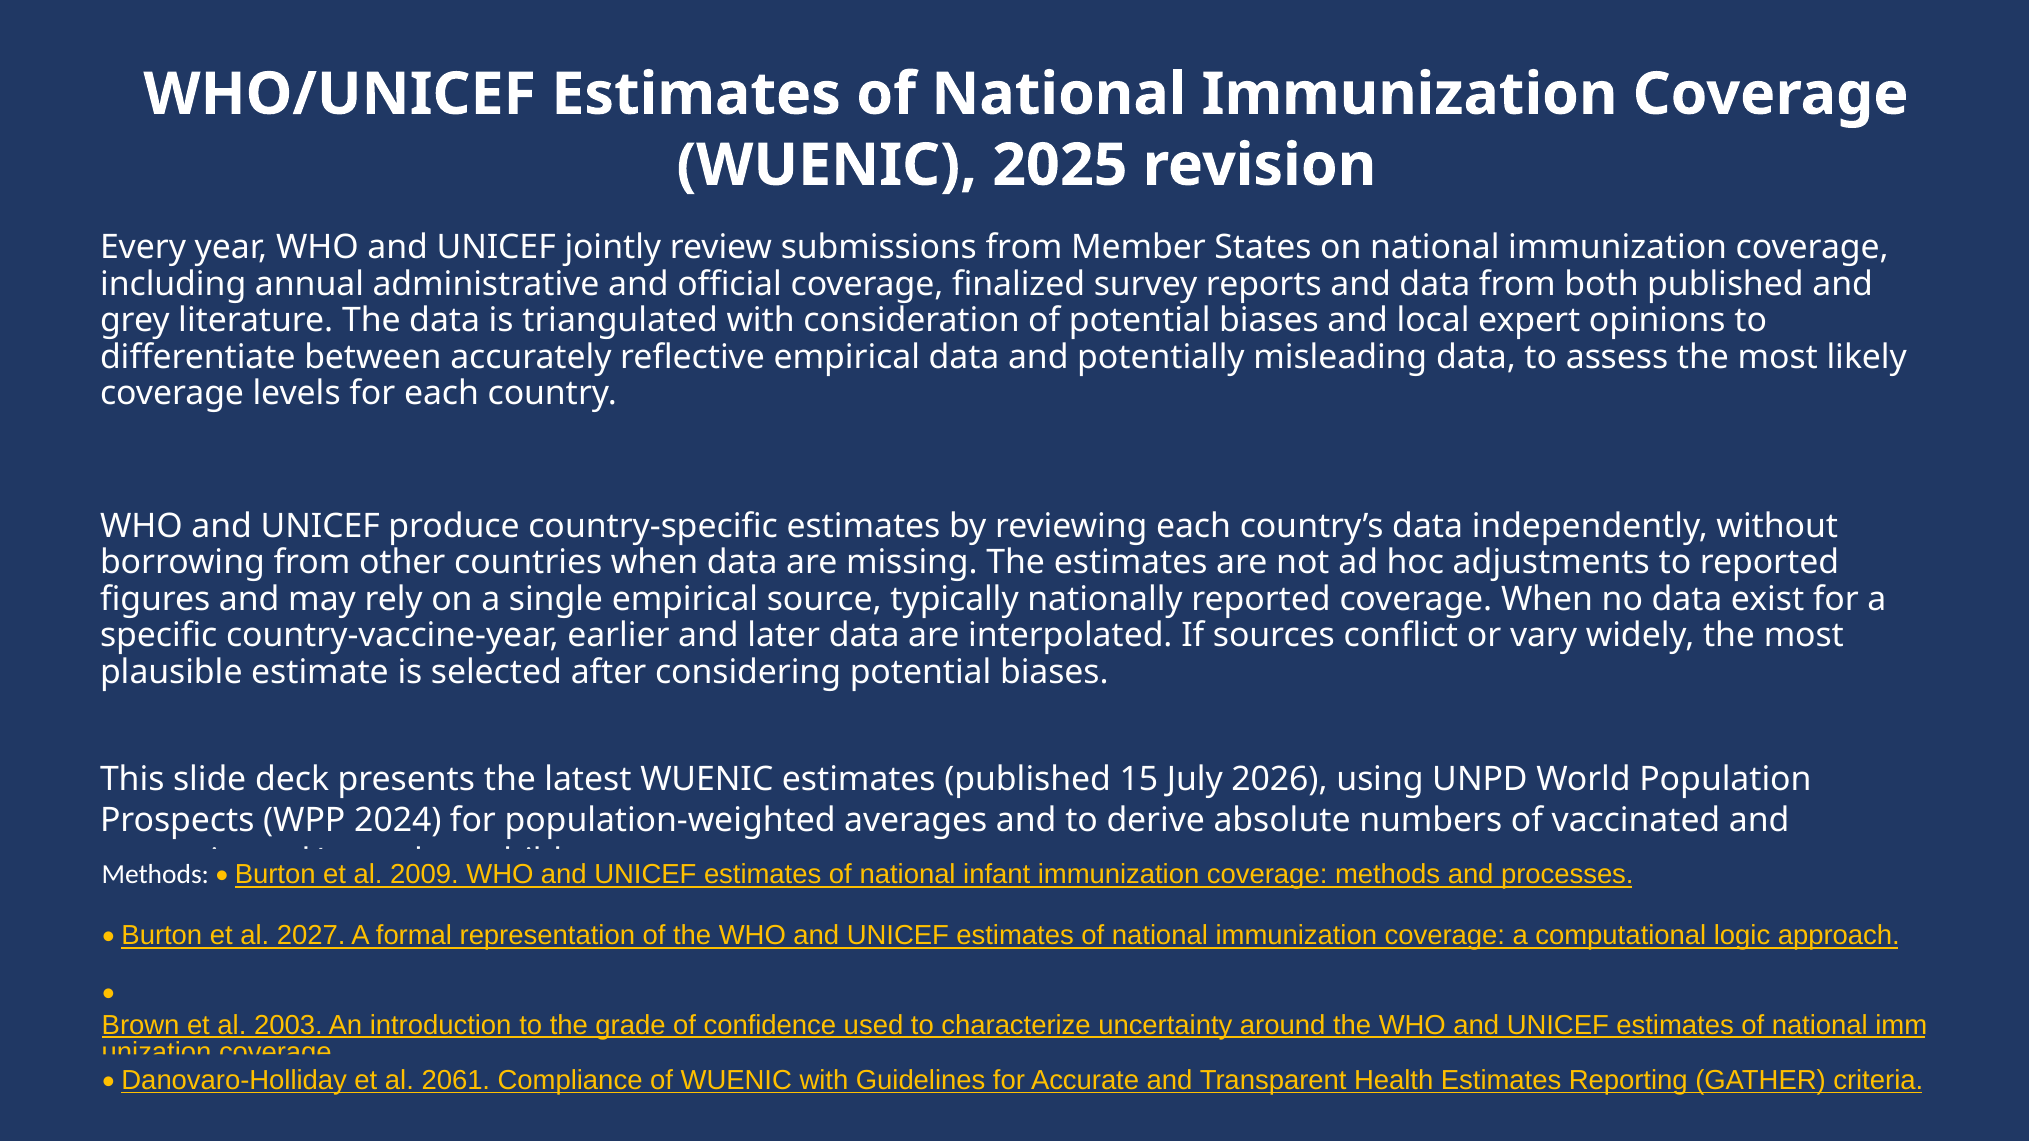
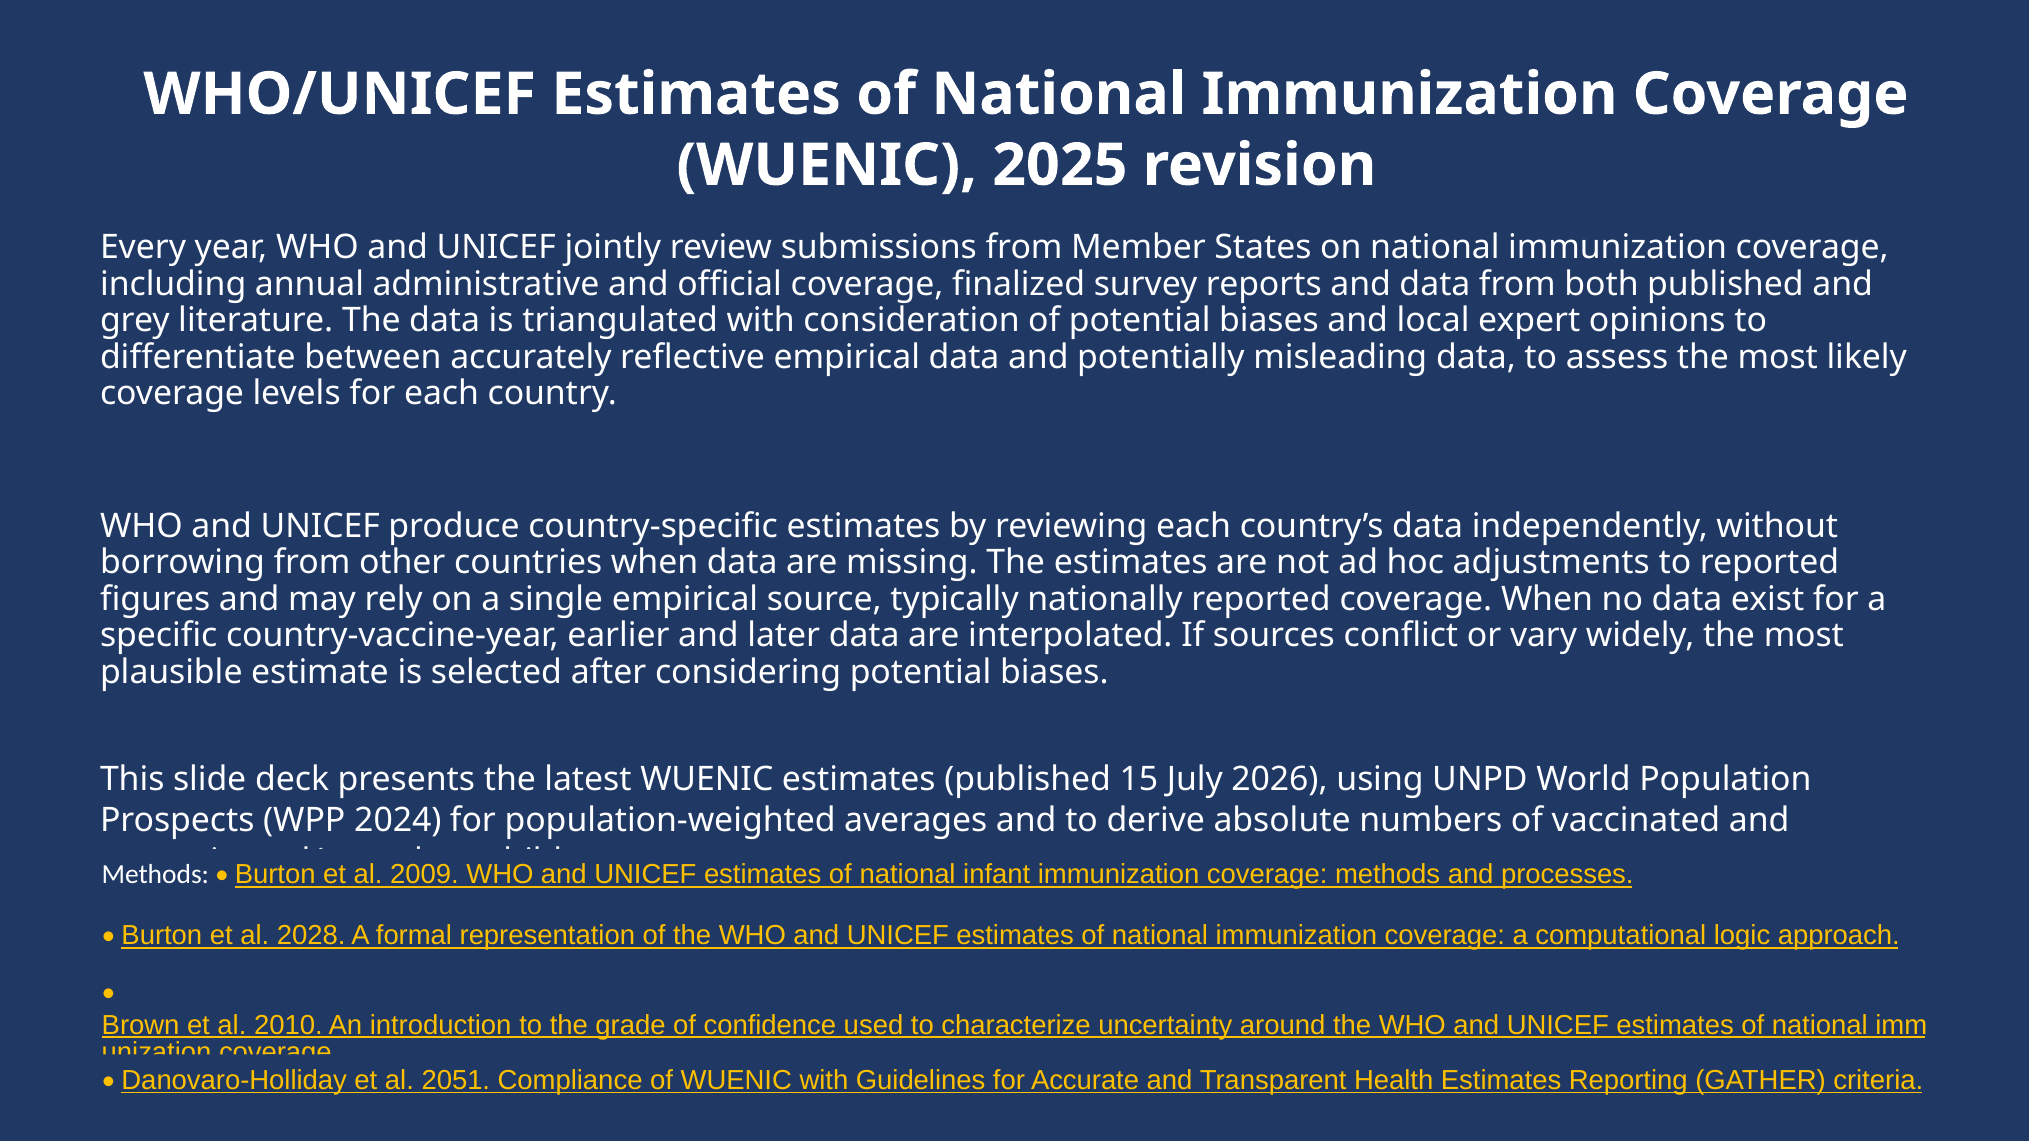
2027: 2027 -> 2028
2003: 2003 -> 2010
2061: 2061 -> 2051
